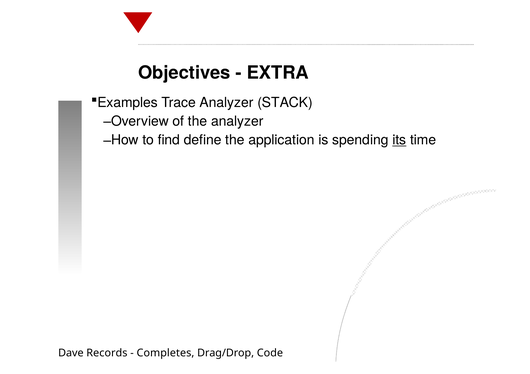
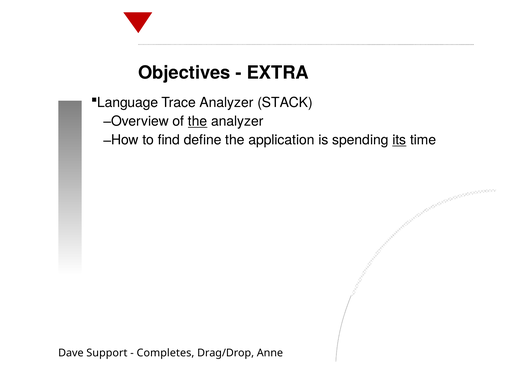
Examples: Examples -> Language
the at (198, 121) underline: none -> present
Records: Records -> Support
Code: Code -> Anne
